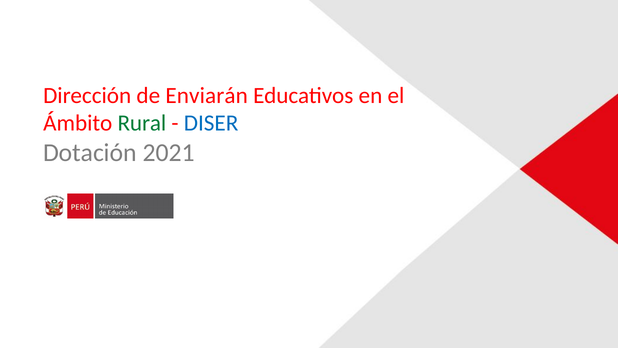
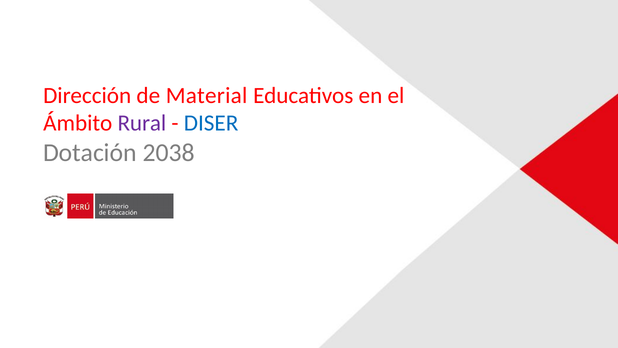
Enviarán: Enviarán -> Material
Rural colour: green -> purple
2021: 2021 -> 2038
